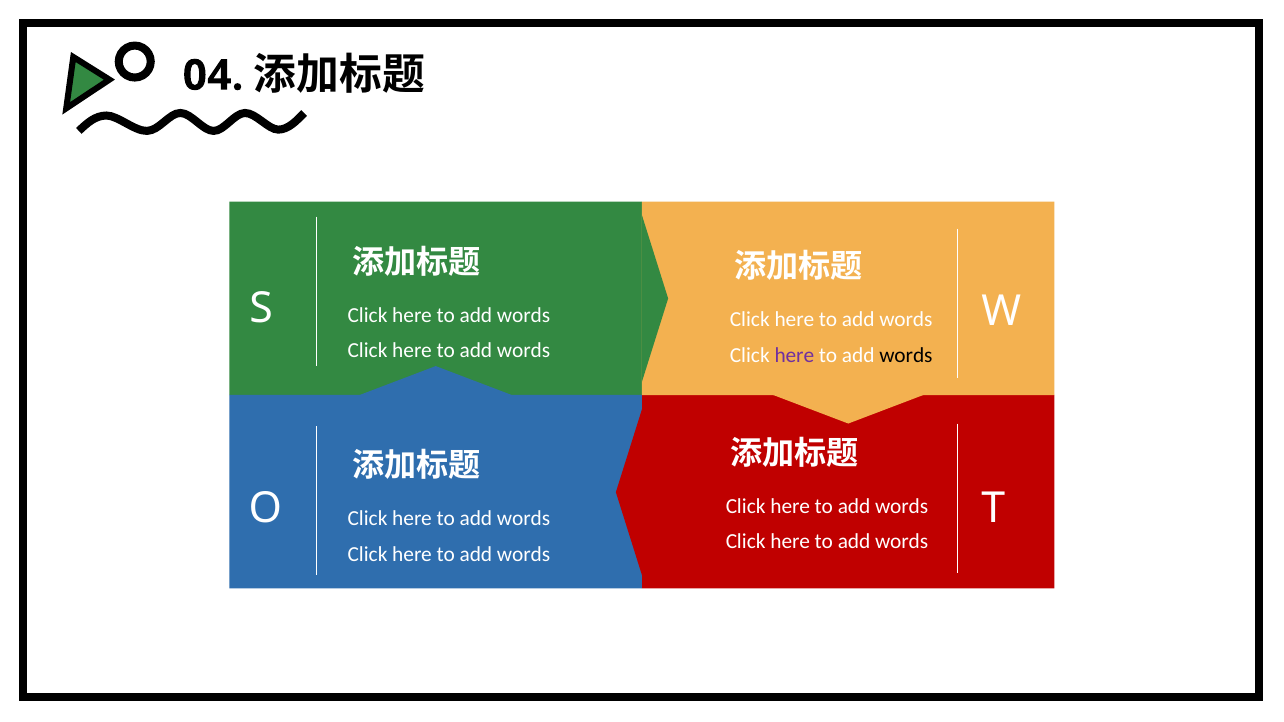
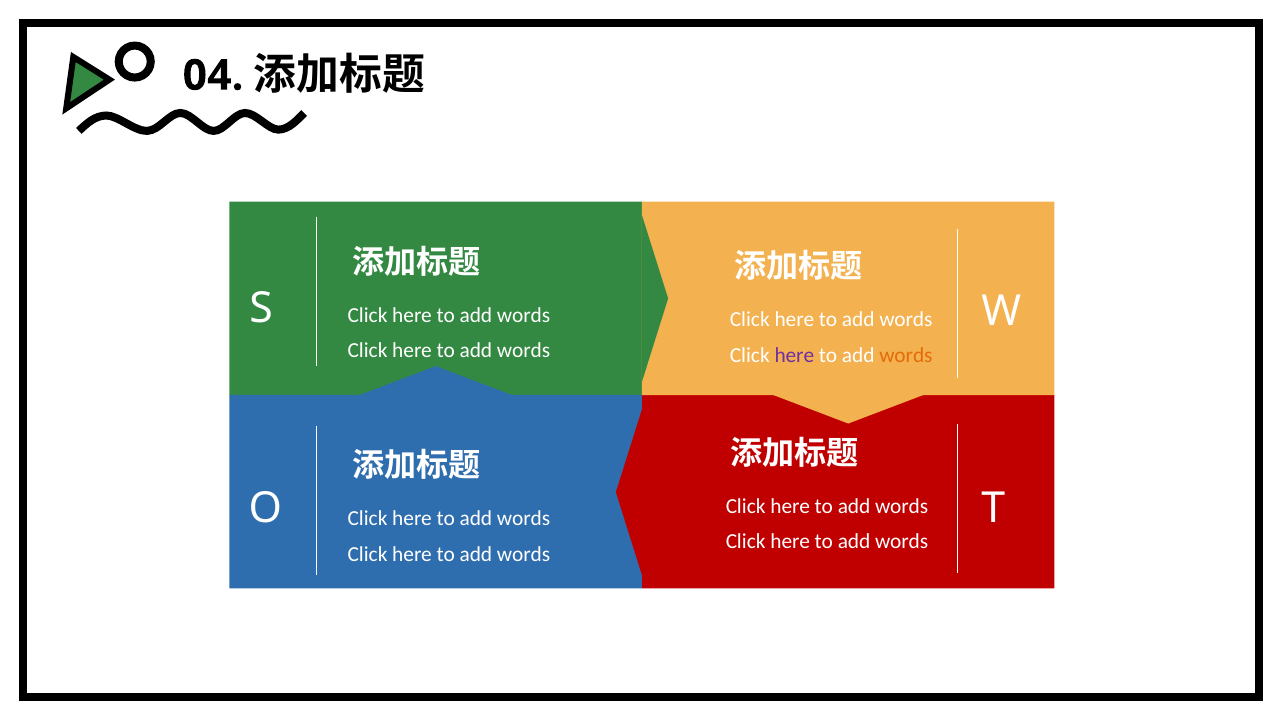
words at (906, 355) colour: black -> orange
